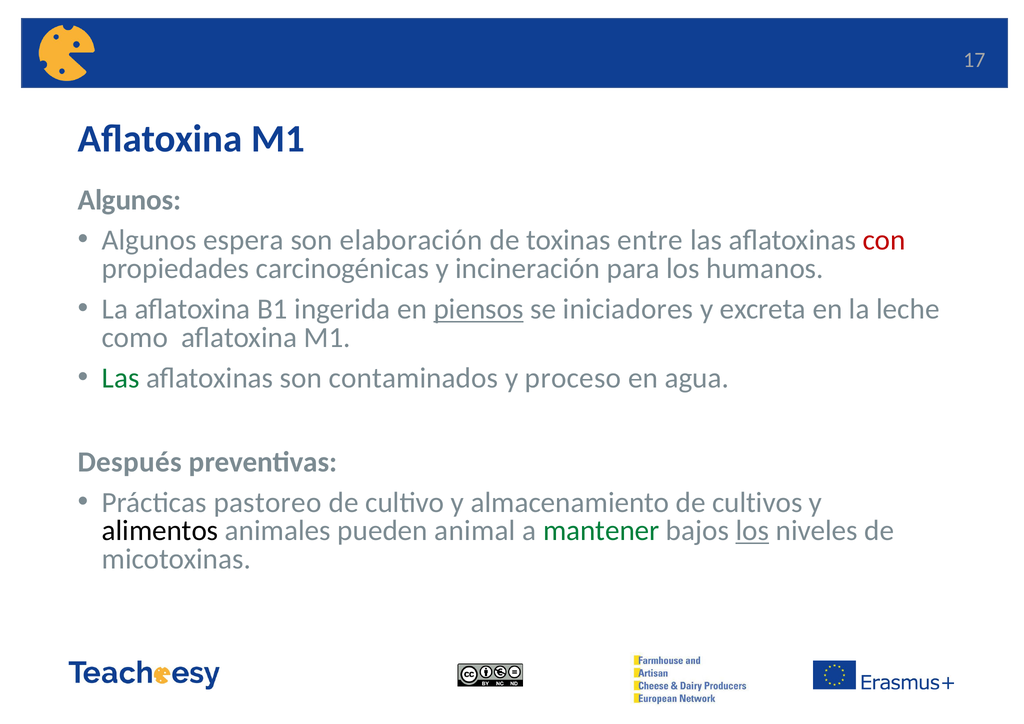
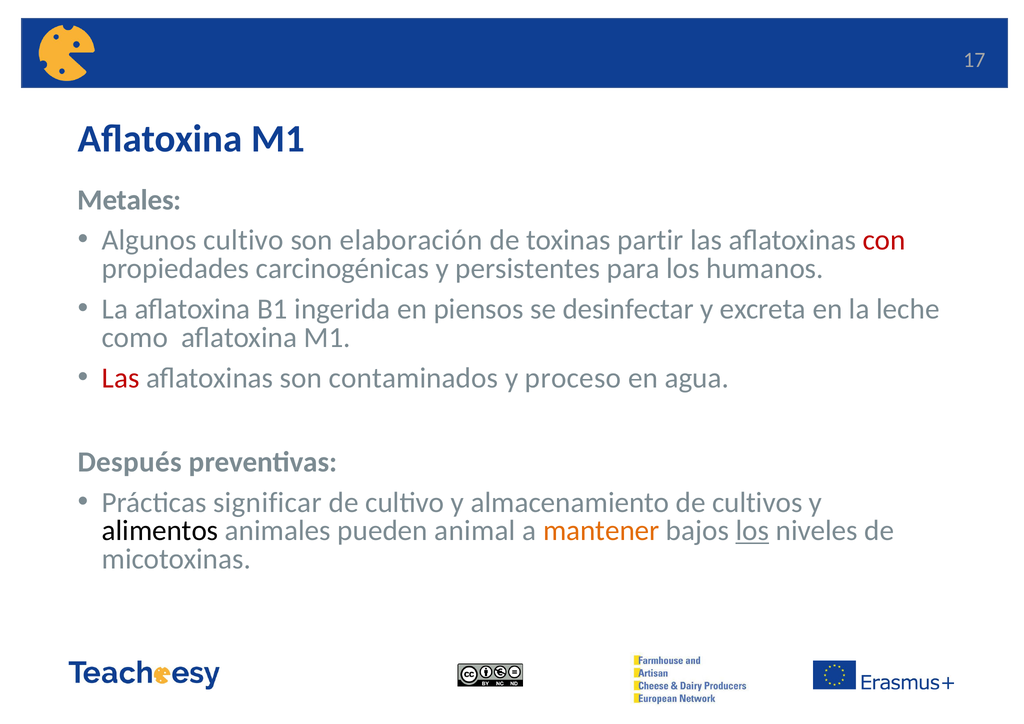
Algunos at (129, 200): Algunos -> Metales
Algunos espera: espera -> cultivo
entre: entre -> partir
incineración: incineración -> persistentes
piensos underline: present -> none
iniciadores: iniciadores -> desinfectar
Las at (121, 378) colour: green -> red
pastoreo: pastoreo -> significar
mantener colour: green -> orange
